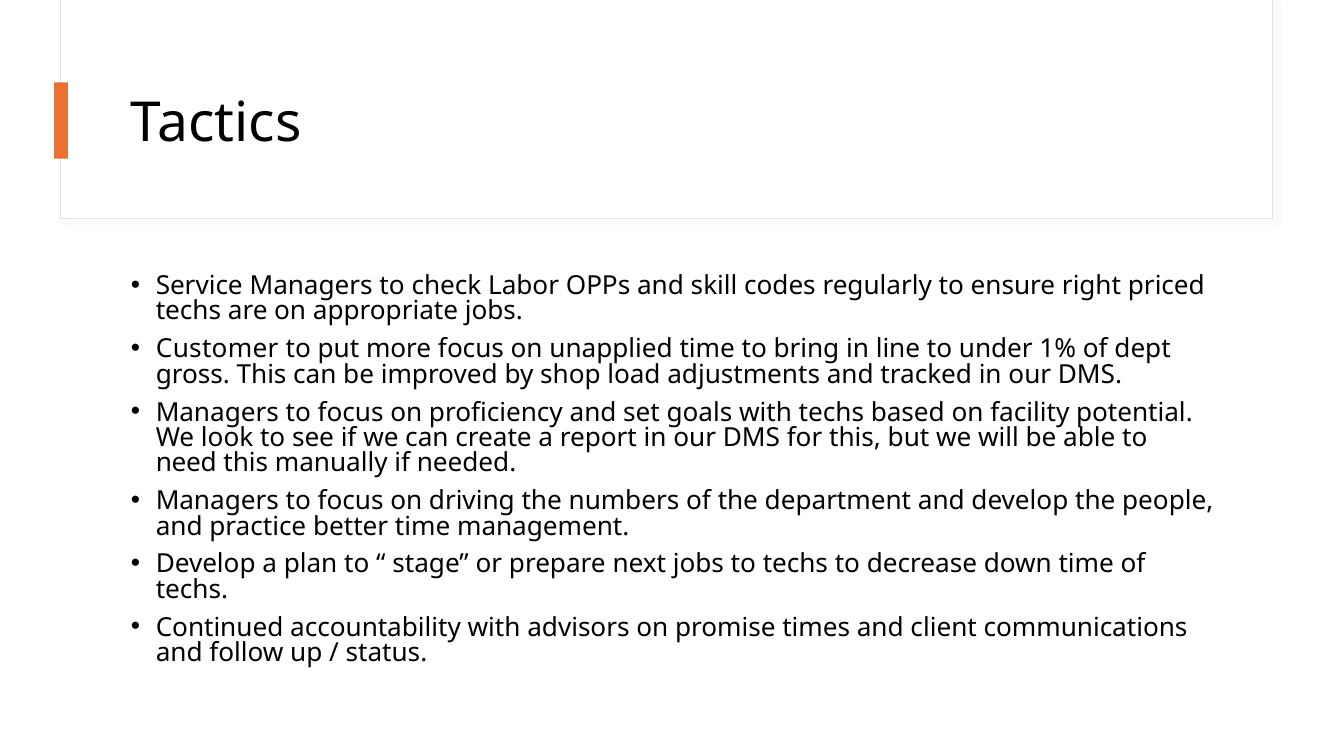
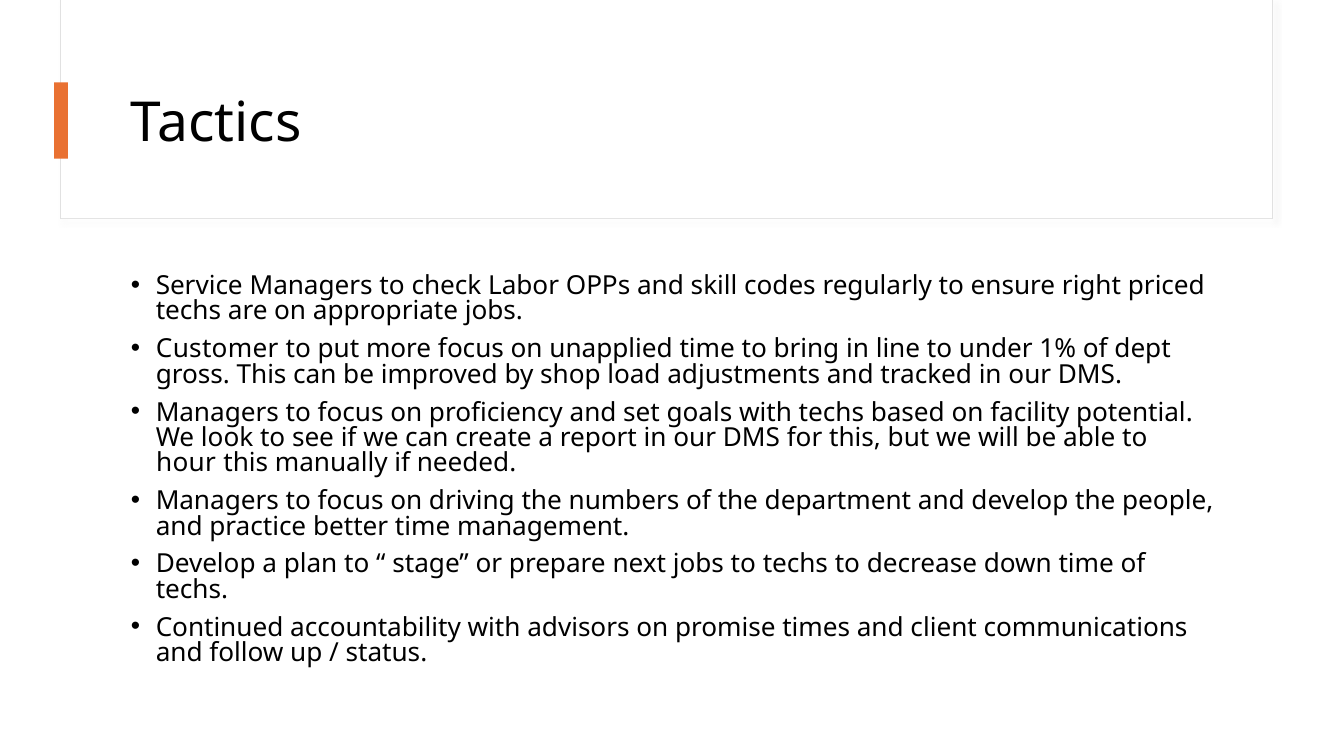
need: need -> hour
